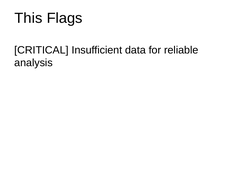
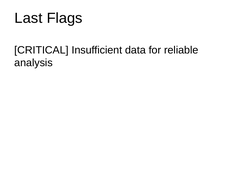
This: This -> Last
